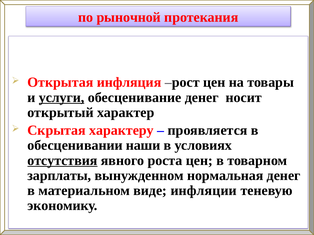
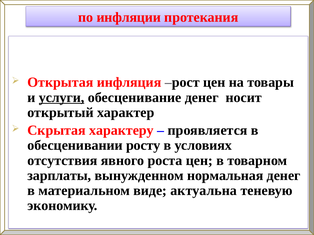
рыночной: рыночной -> инфляции
наши: наши -> росту
отсутствия underline: present -> none
инфляции: инфляции -> актуальна
